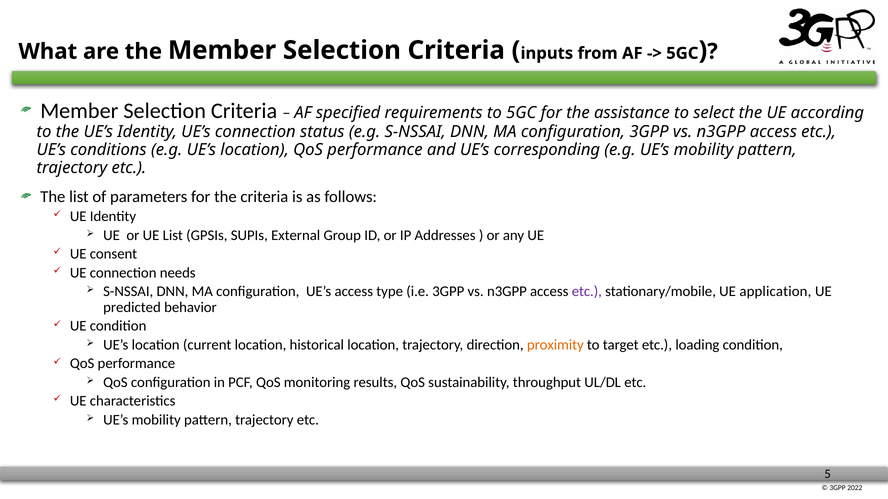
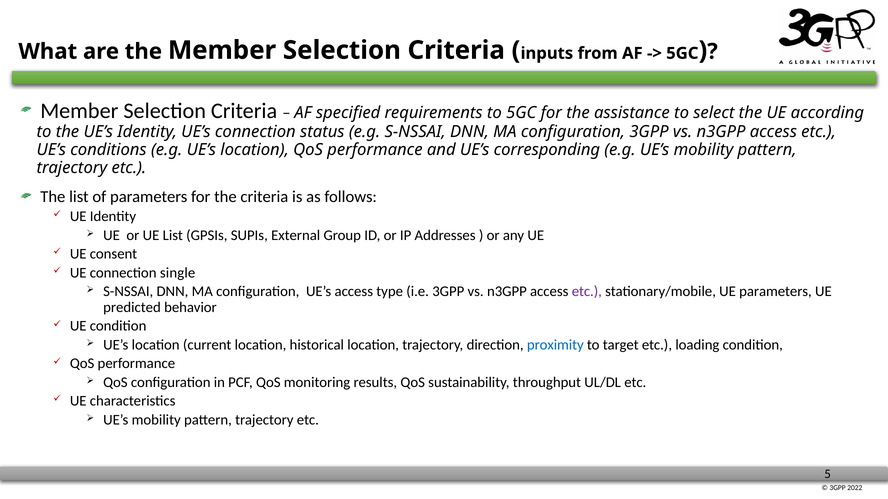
needs: needs -> single
UE application: application -> parameters
proximity colour: orange -> blue
